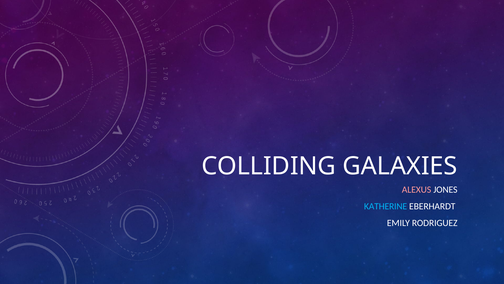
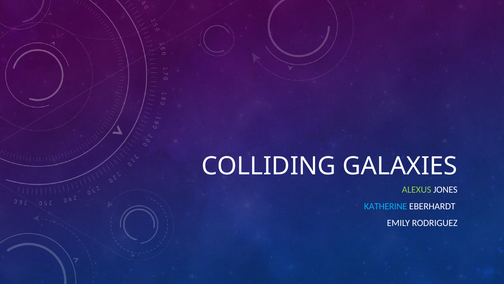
ALEXUS colour: pink -> light green
